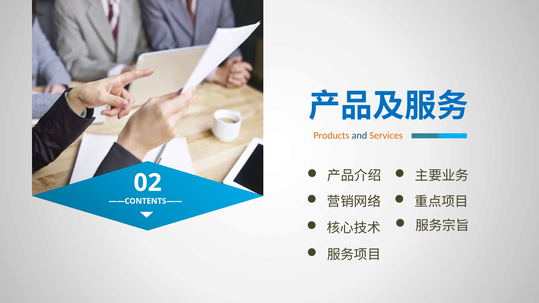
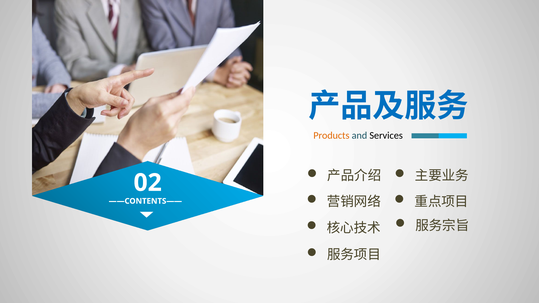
Services colour: orange -> black
